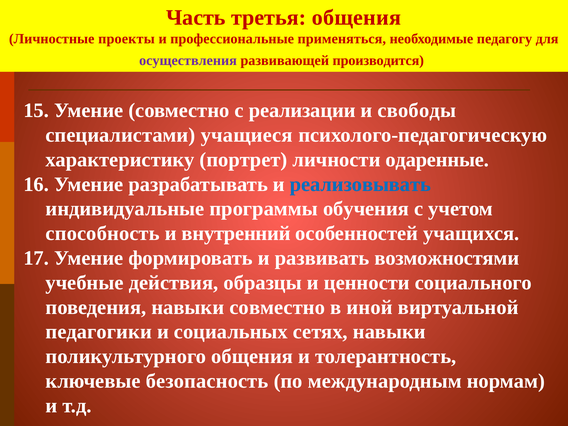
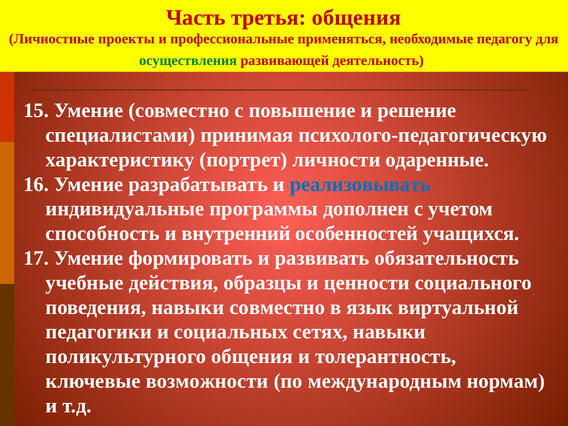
осуществления colour: purple -> green
производится: производится -> деятельность
реализации: реализации -> повышение
свободы: свободы -> решение
учащиеся: учащиеся -> принимая
обучения: обучения -> дополнен
возможностями: возможностями -> обязательность
иной: иной -> язык
безопасность: безопасность -> возможности
